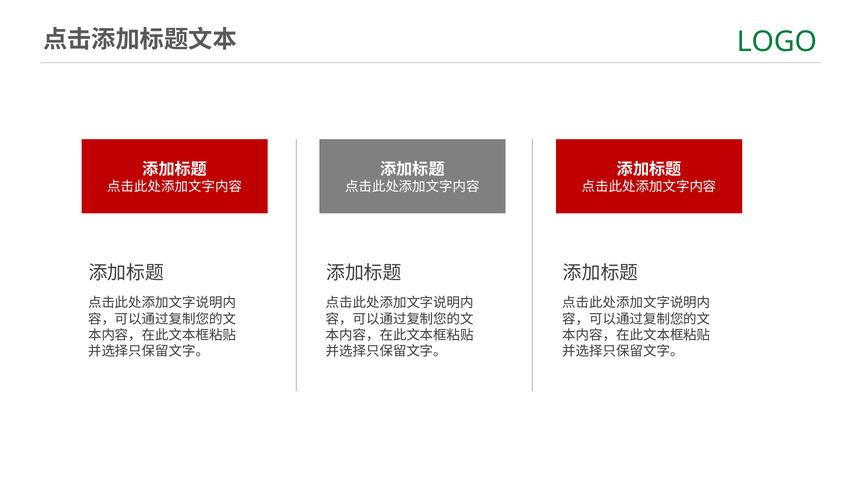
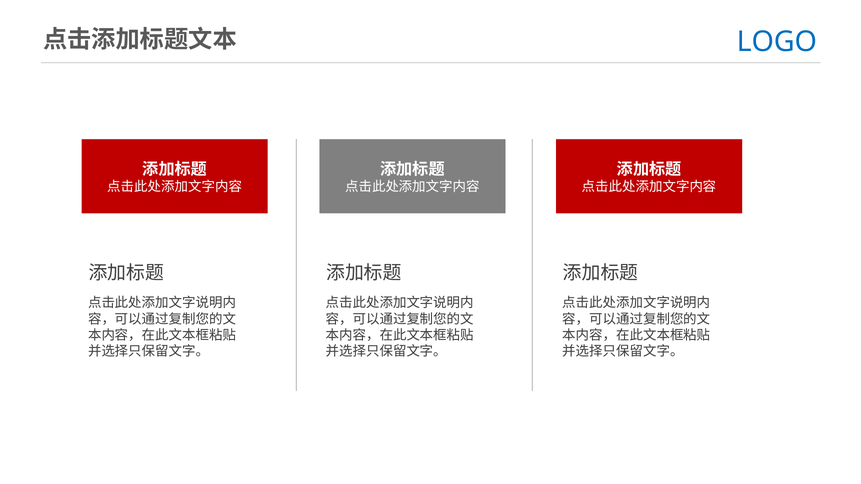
LOGO colour: green -> blue
